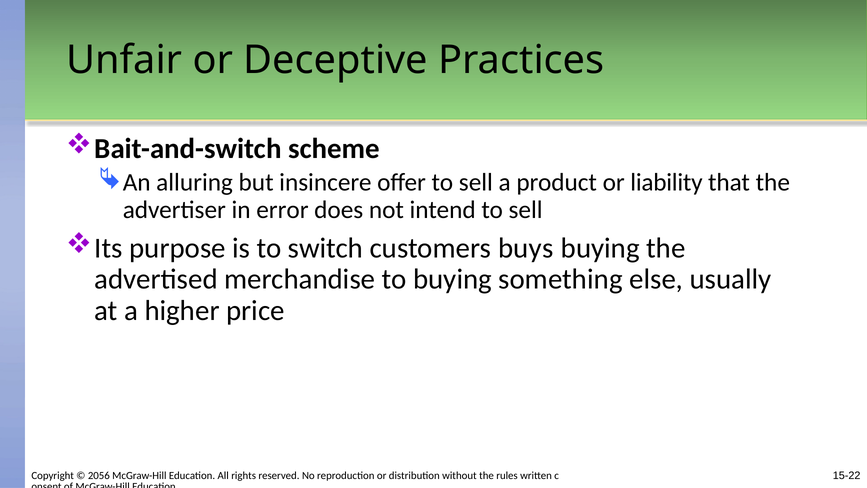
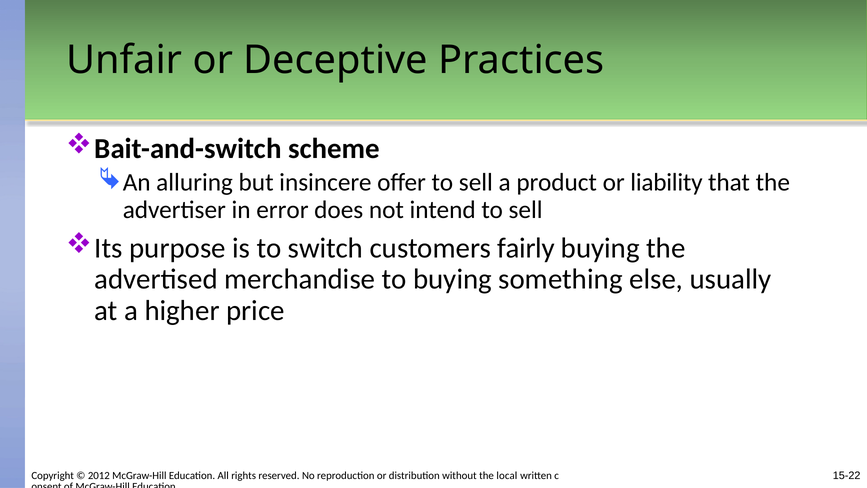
buys: buys -> fairly
2056: 2056 -> 2012
rules: rules -> local
